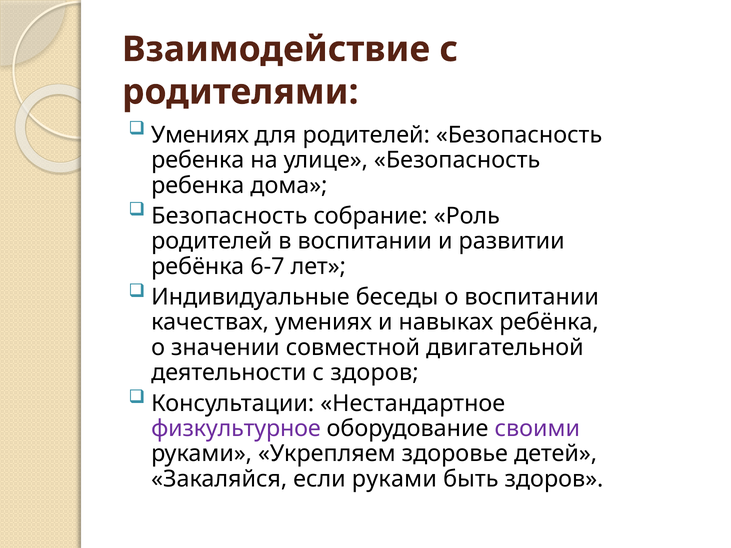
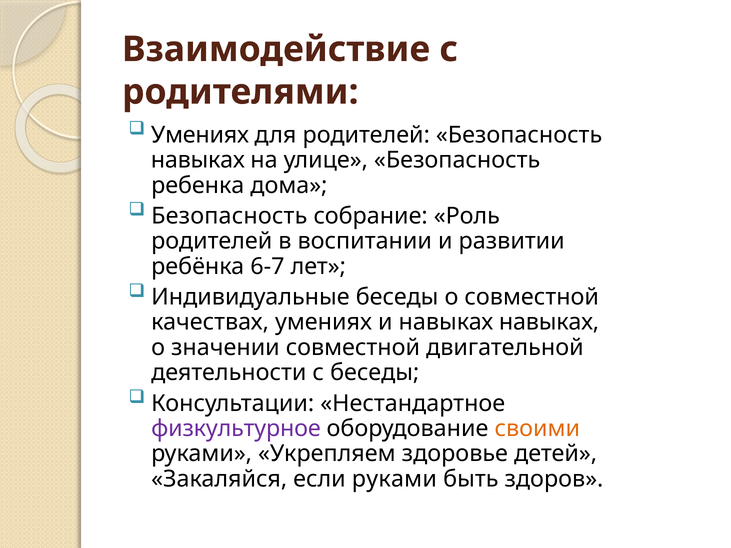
ребенка at (198, 160): ребенка -> навыках
о воспитании: воспитании -> совместной
навыках ребёнка: ребёнка -> навыках
с здоров: здоров -> беседы
своими colour: purple -> orange
